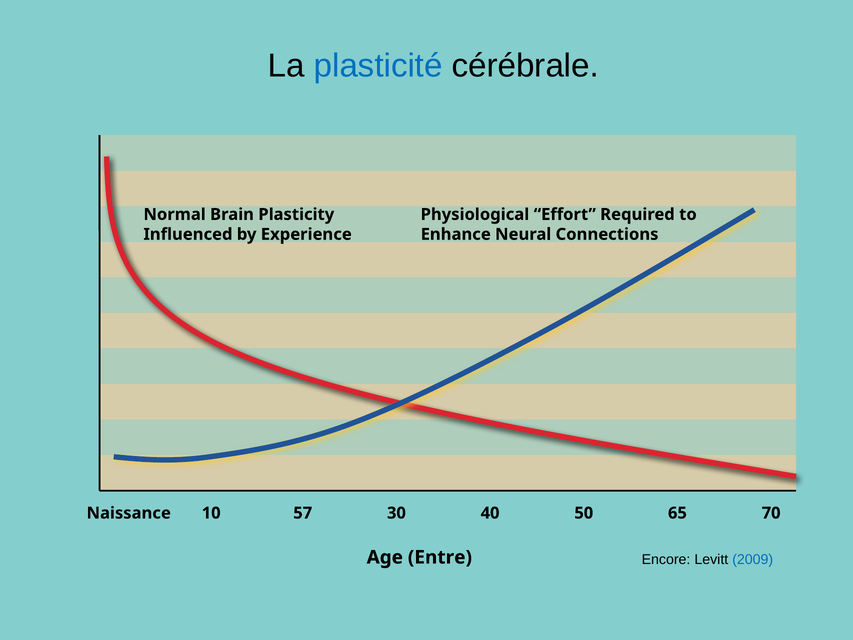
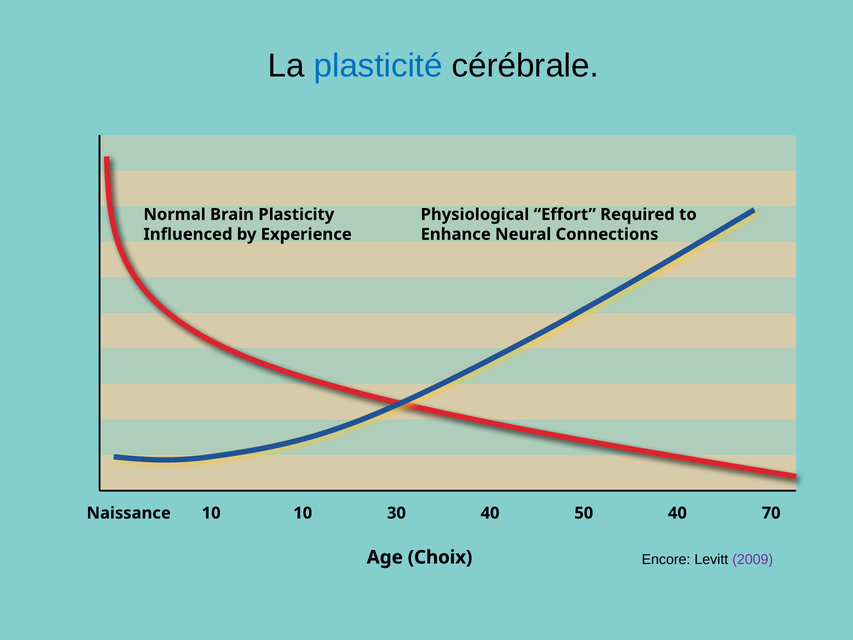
10 57: 57 -> 10
50 65: 65 -> 40
2009 colour: blue -> purple
Entre: Entre -> Choix
